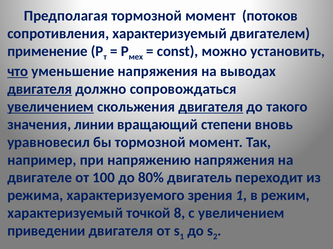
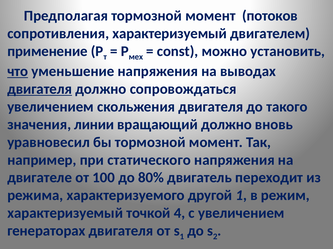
увеличением at (51, 107) underline: present -> none
двигателя at (211, 107) underline: present -> none
вращающий степени: степени -> должно
напряжению: напряжению -> статического
зрения: зрения -> другой
8: 8 -> 4
приведении: приведении -> генераторах
